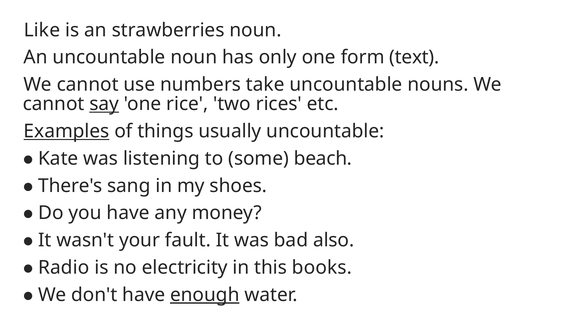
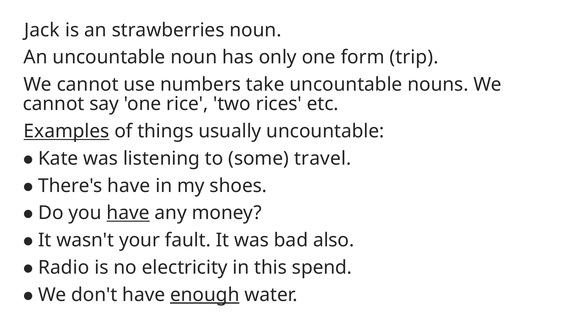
Like: Like -> Jack
text: text -> trip
say underline: present -> none
beach: beach -> travel
There's sang: sang -> have
have at (128, 213) underline: none -> present
books: books -> spend
